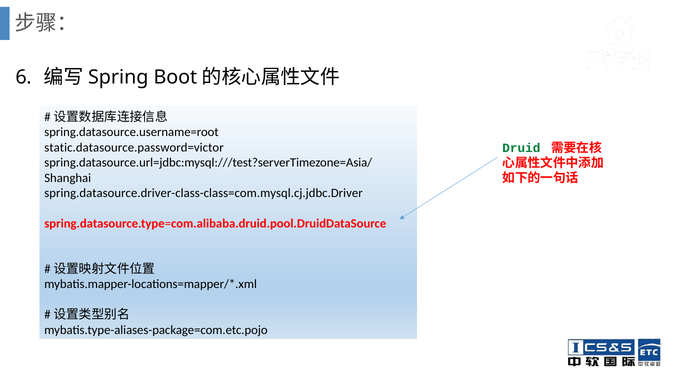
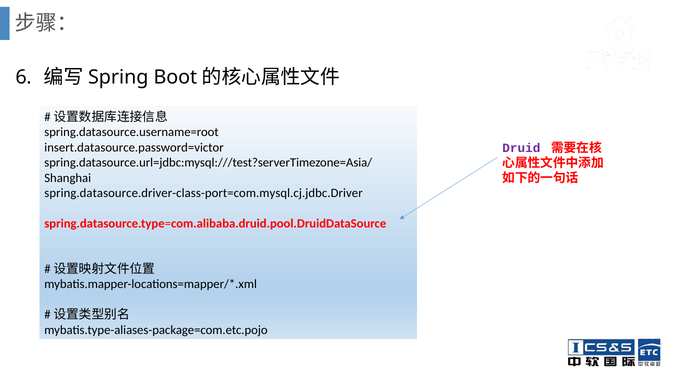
static.datasource.password=victor: static.datasource.password=victor -> insert.datasource.password=victor
Druid colour: green -> purple
spring.datasource.driver-class-class=com.mysql.cj.jdbc.Driver: spring.datasource.driver-class-class=com.mysql.cj.jdbc.Driver -> spring.datasource.driver-class-port=com.mysql.cj.jdbc.Driver
